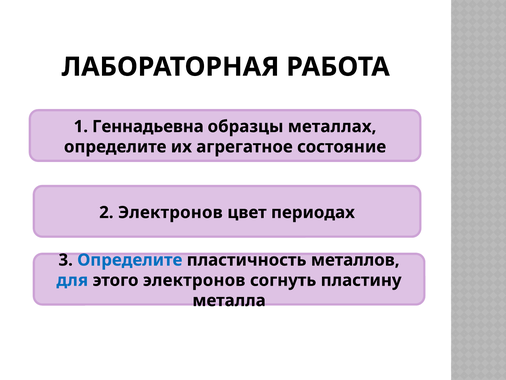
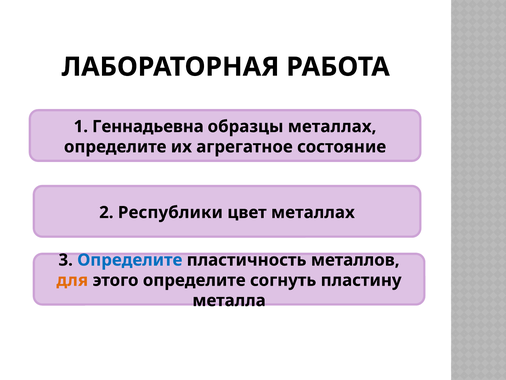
2 Электронов: Электронов -> Республики
цвет периодах: периодах -> металлах
для colour: blue -> orange
этого электронов: электронов -> определите
